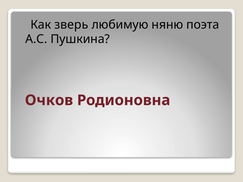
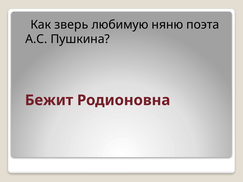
Очков: Очков -> Бежит
